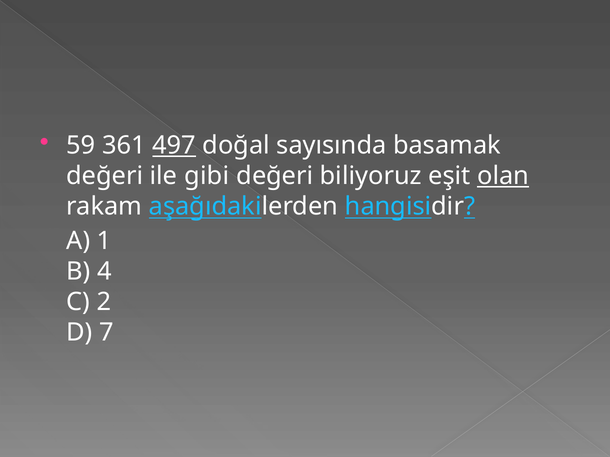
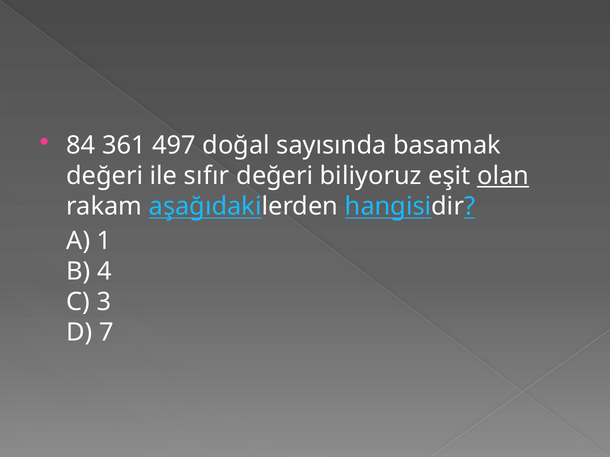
59: 59 -> 84
497 underline: present -> none
gibi: gibi -> sıfır
2: 2 -> 3
